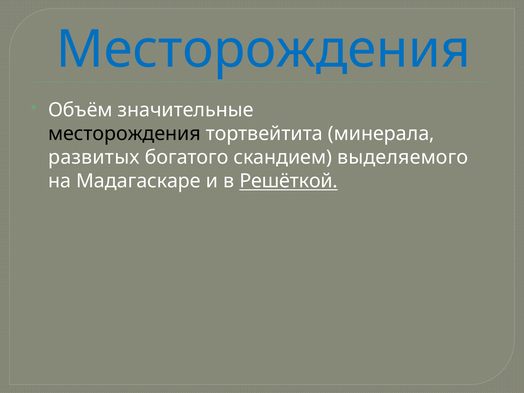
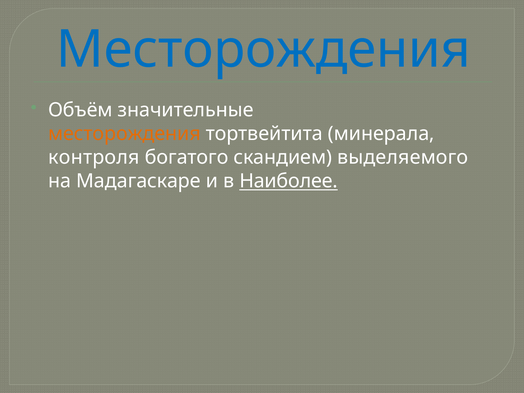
месторождения at (124, 134) colour: black -> orange
развитых: развитых -> контроля
Решёткой: Решёткой -> Наиболее
